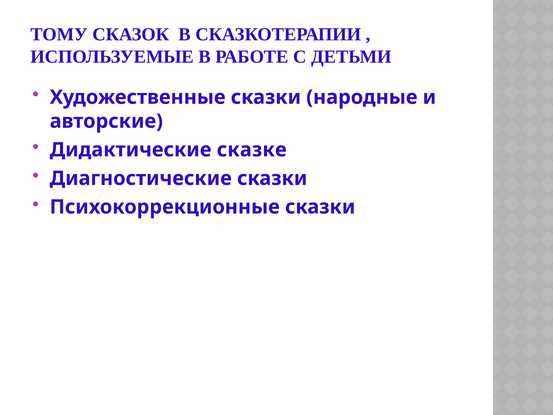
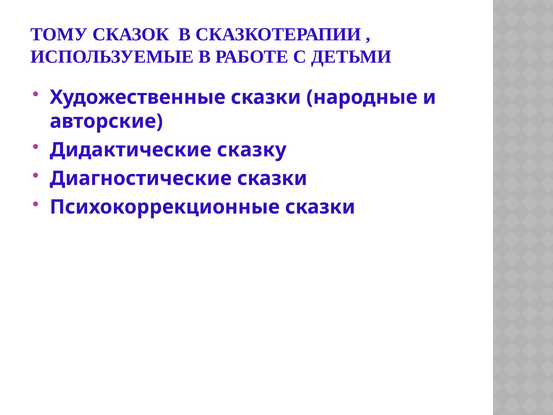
сказке: сказке -> сказку
